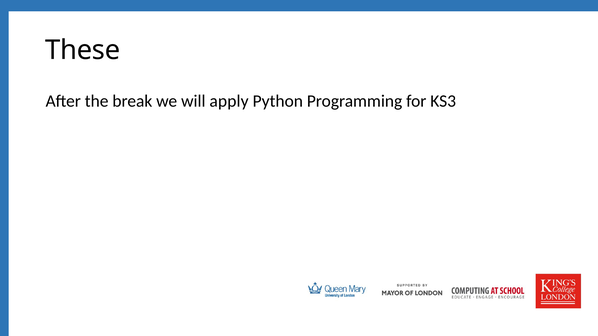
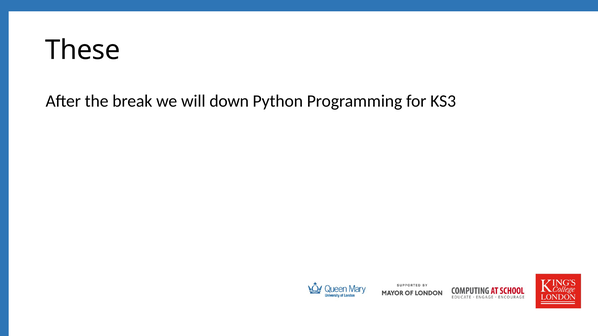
apply: apply -> down
